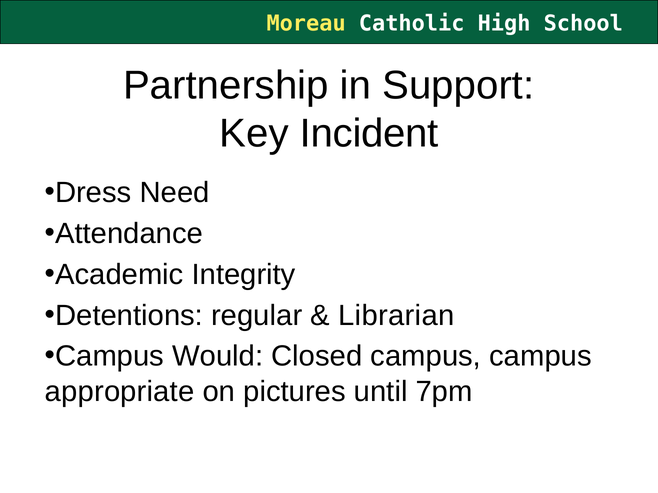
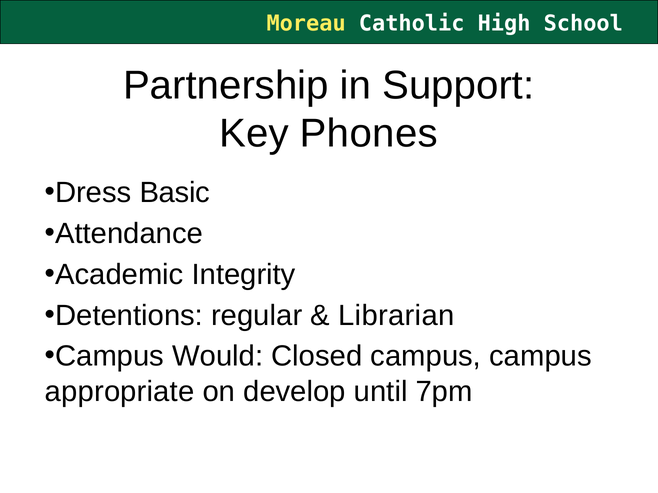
Incident: Incident -> Phones
Need: Need -> Basic
pictures: pictures -> develop
